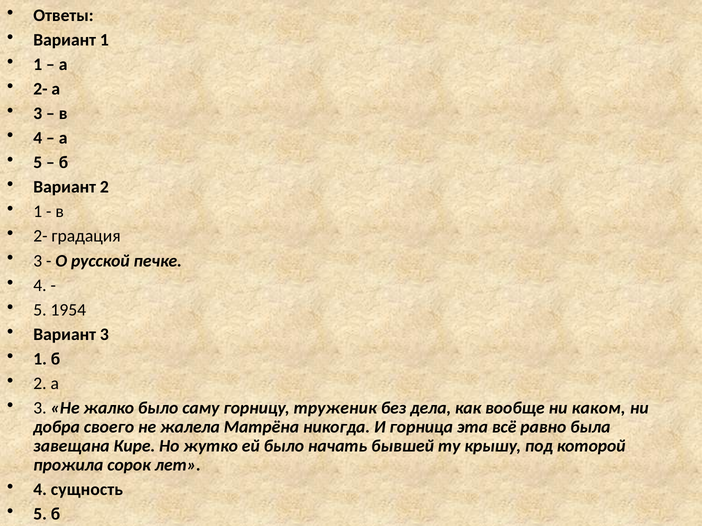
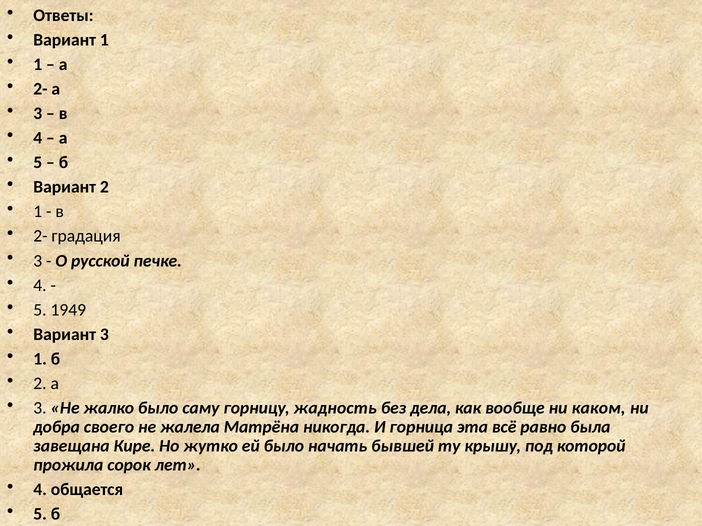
1954: 1954 -> 1949
труженик: труженик -> жадность
сущность: сущность -> общается
